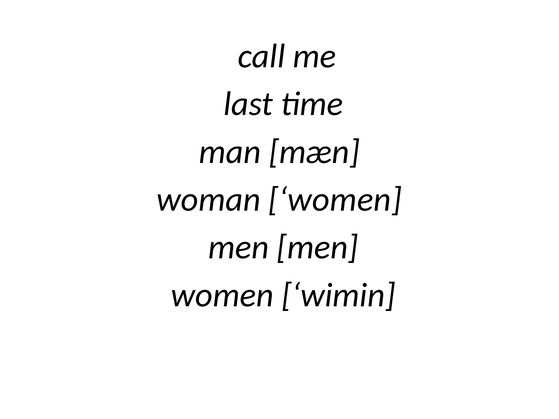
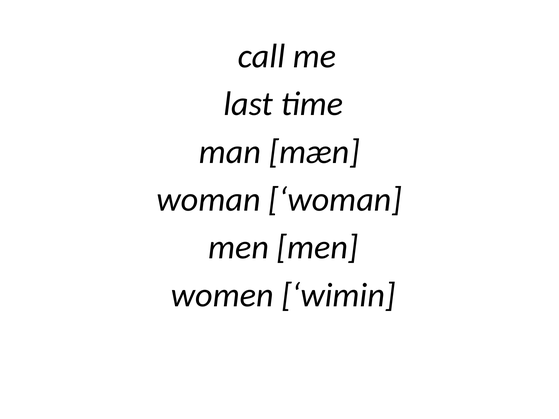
woman women: women -> woman
